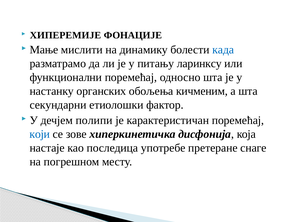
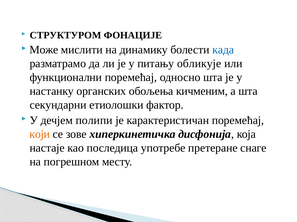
ХИПЕРЕМИЈЕ: ХИПЕРЕМИЈЕ -> СТРУКТУРОМ
Мање: Мање -> Може
ларинксу: ларинксу -> обликује
који colour: blue -> orange
